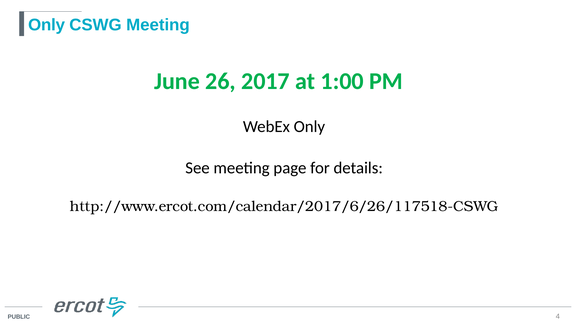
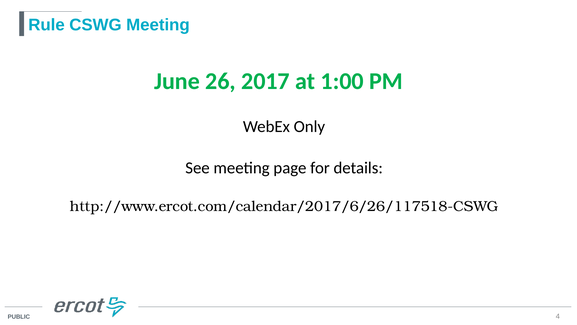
Only at (47, 25): Only -> Rule
